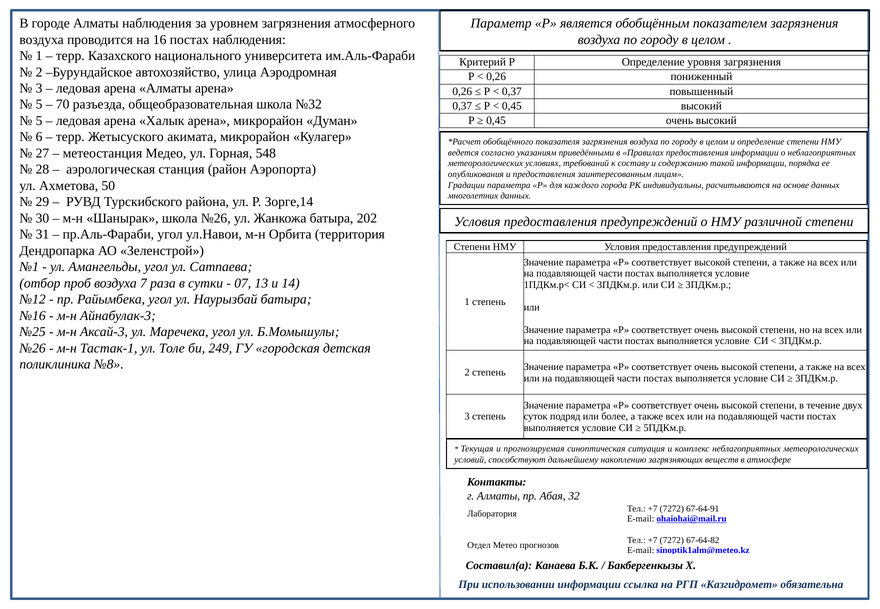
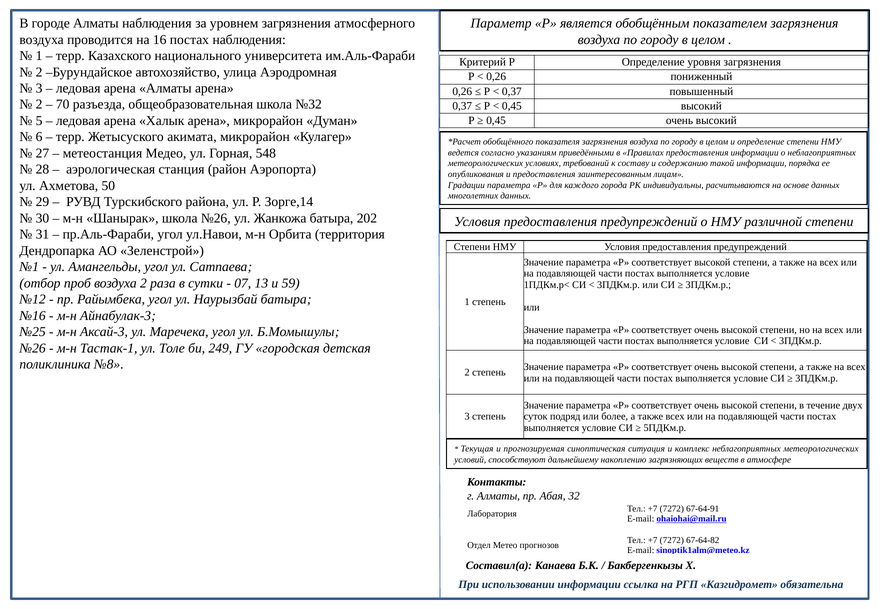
5 at (39, 105): 5 -> 2
воздуха 7: 7 -> 2
14: 14 -> 59
